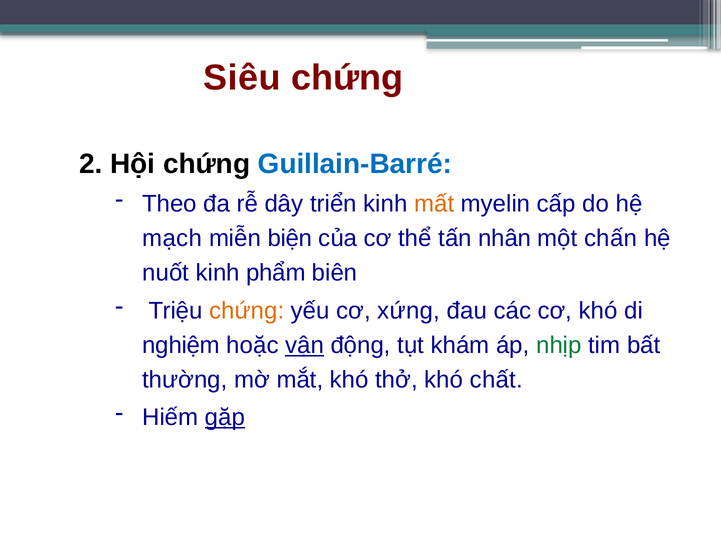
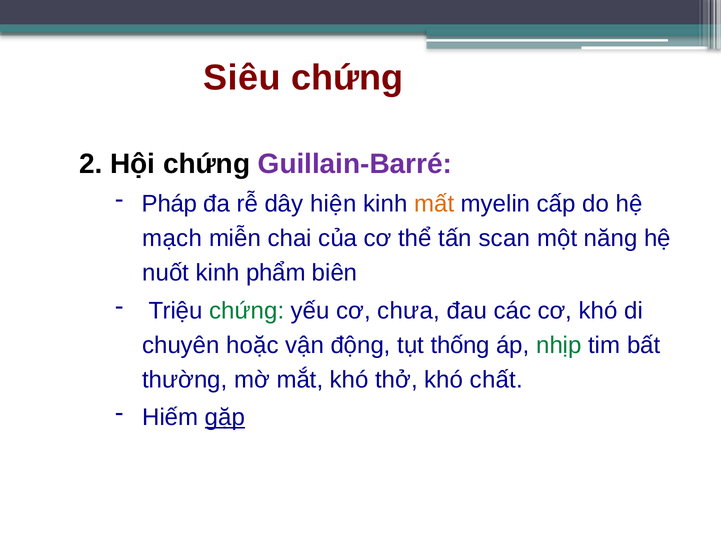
Guillain-Barré colour: blue -> purple
Theo: Theo -> Pháp
triển: triển -> hiện
biện: biện -> chai
nhân: nhân -> scan
chấn: chấn -> năng
chứng at (247, 310) colour: orange -> green
xứng: xứng -> chưa
nghiệm: nghiệm -> chuyên
vận underline: present -> none
khám: khám -> thống
